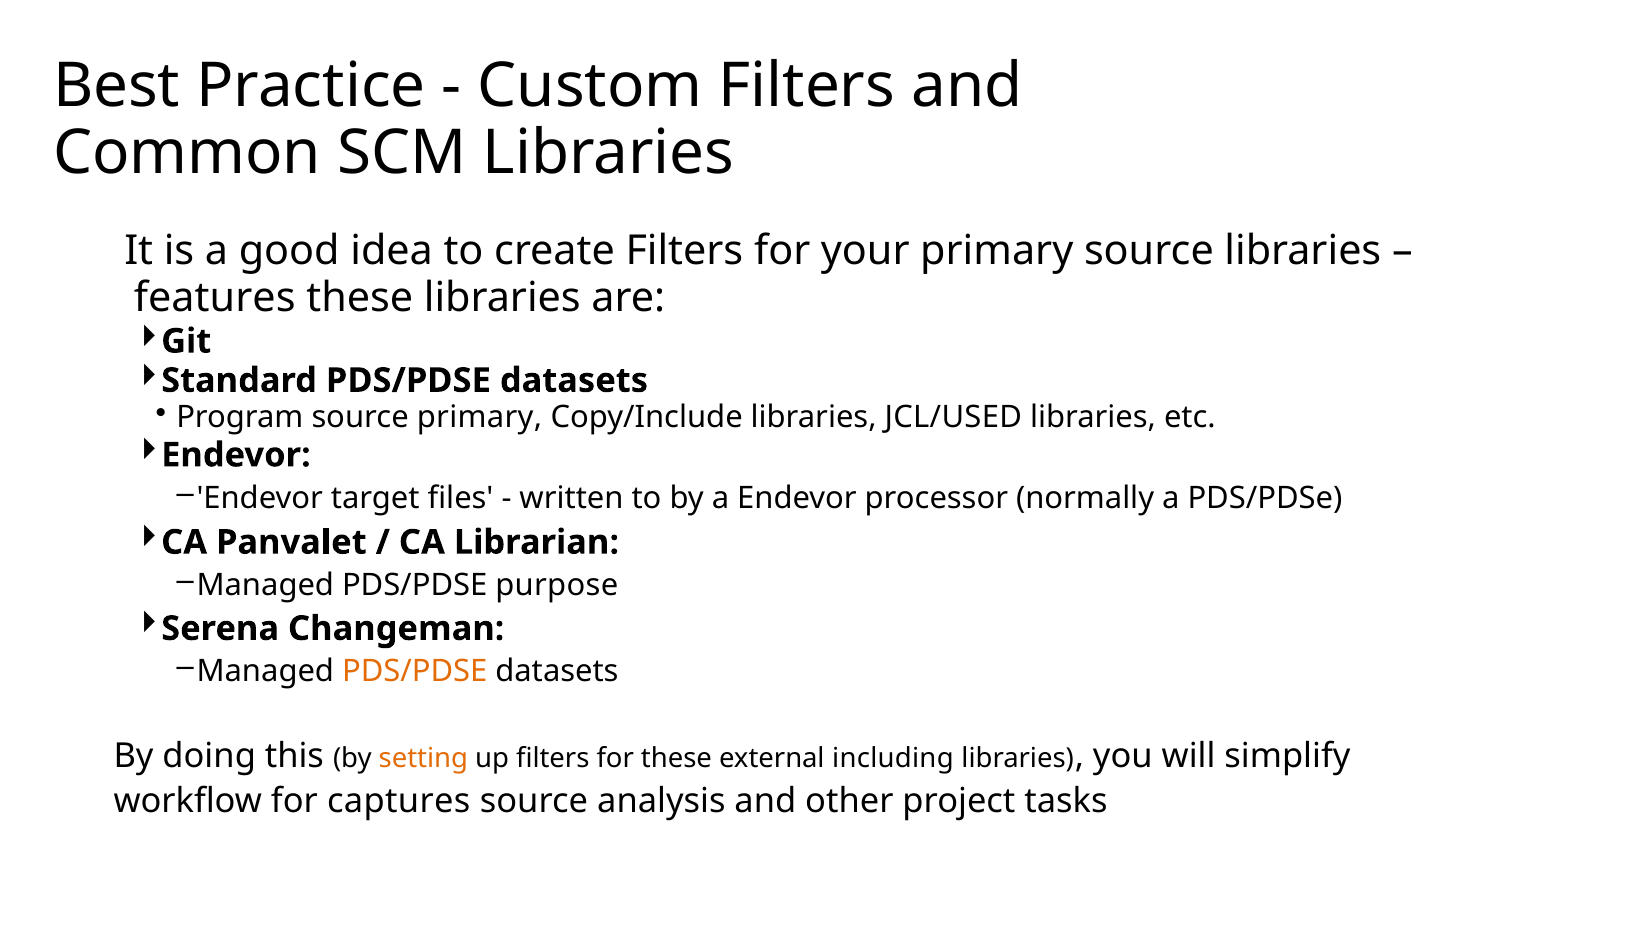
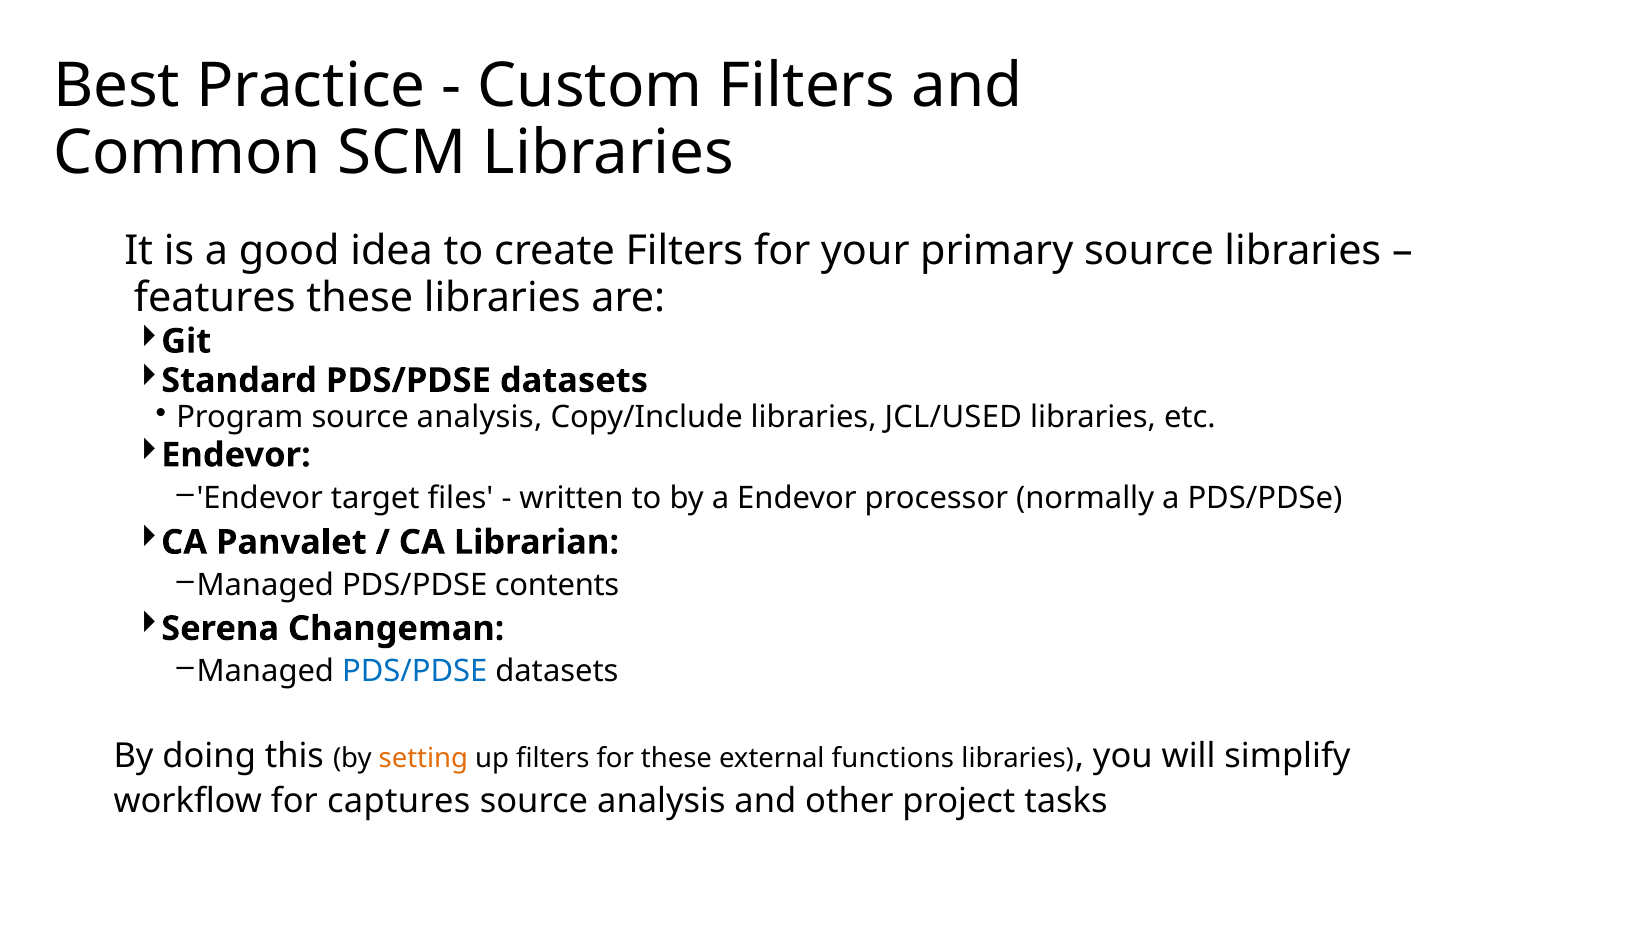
Program source primary: primary -> analysis
purpose: purpose -> contents
PDS/PDSE at (415, 671) colour: orange -> blue
including: including -> functions
